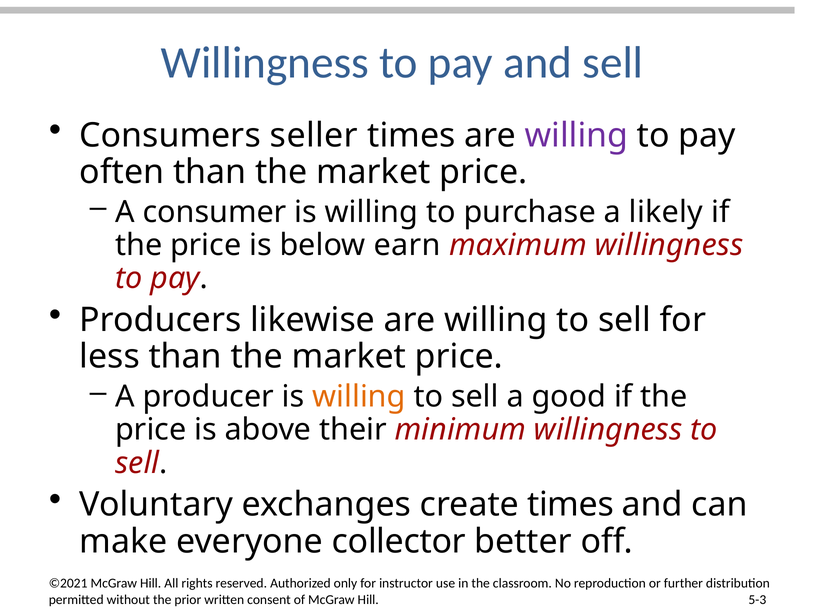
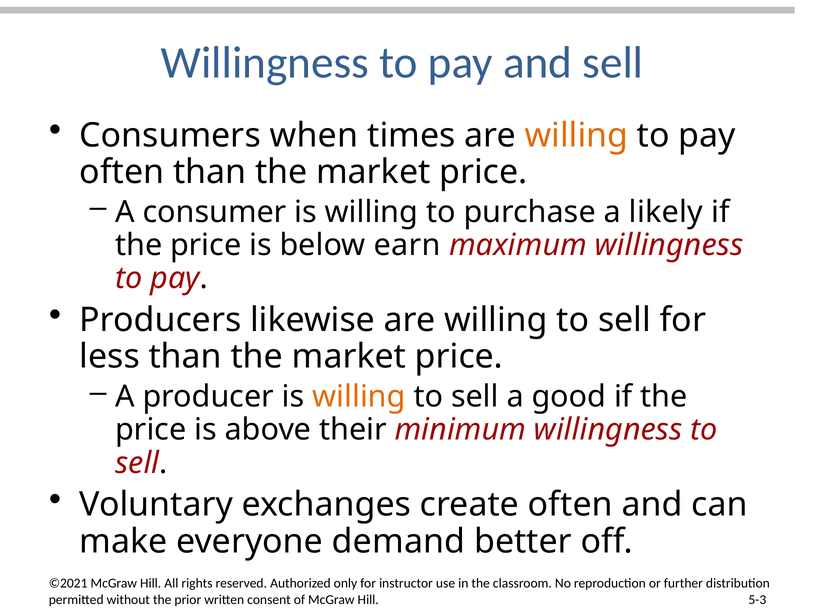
seller: seller -> when
willing at (576, 135) colour: purple -> orange
create times: times -> often
collector: collector -> demand
